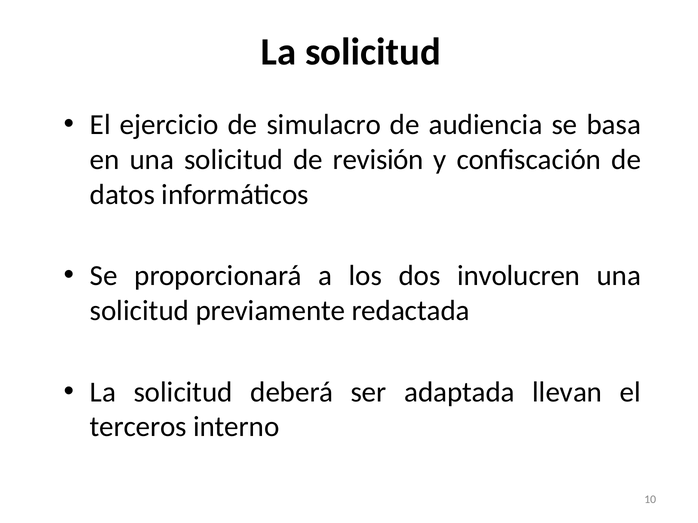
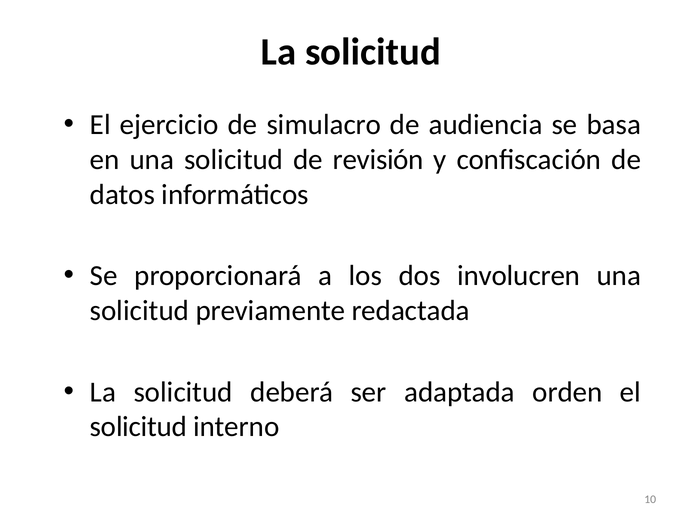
llevan: llevan -> orden
terceros at (138, 427): terceros -> solicitud
